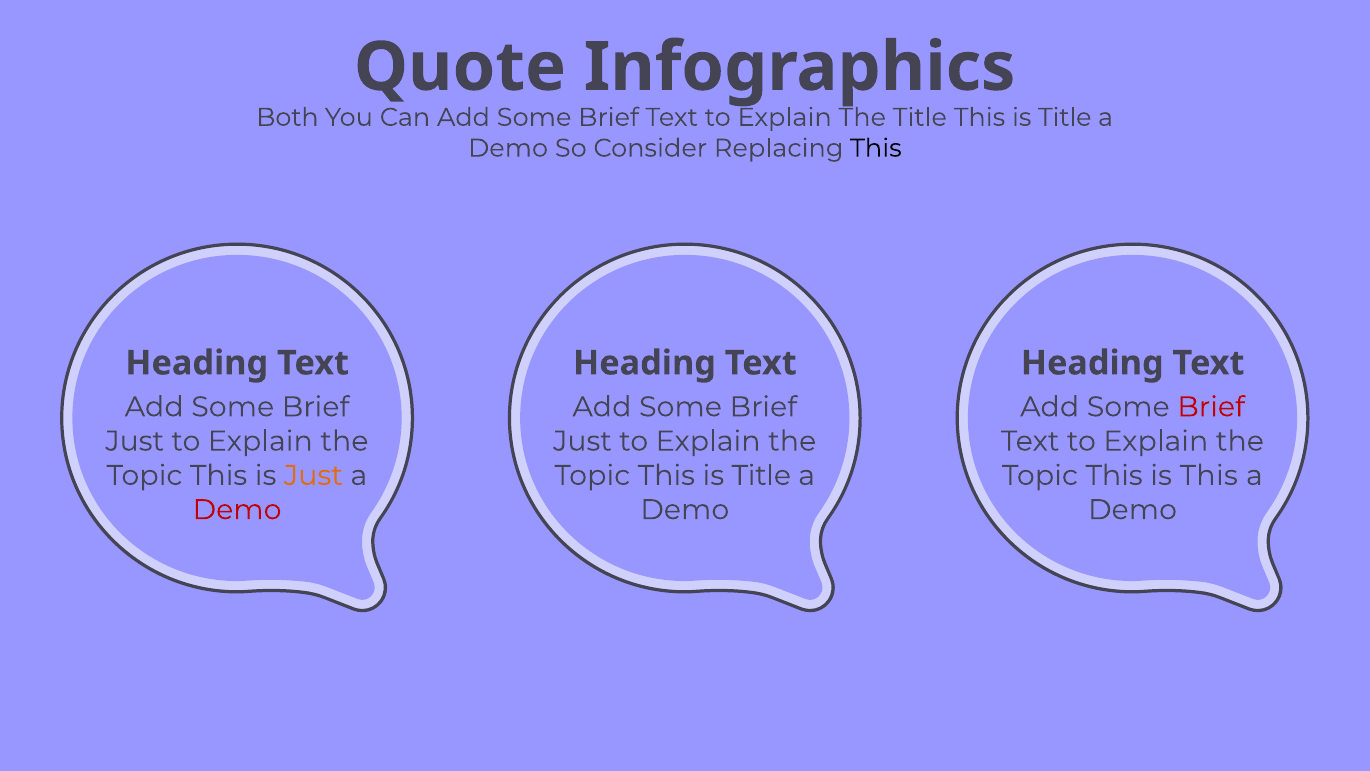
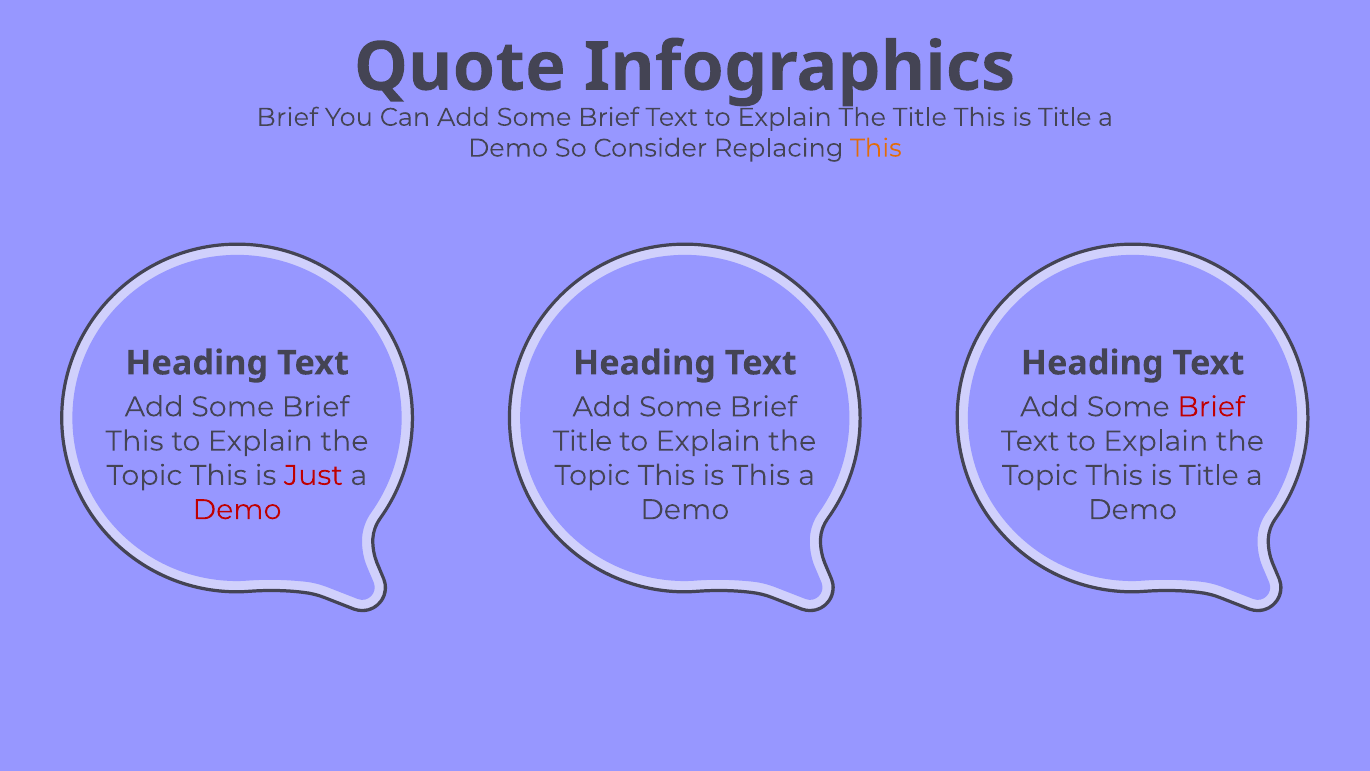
Both at (287, 117): Both -> Brief
This at (876, 148) colour: black -> orange
Just at (135, 441): Just -> This
Just at (583, 441): Just -> Title
Just at (313, 475) colour: orange -> red
Topic This is Title: Title -> This
Topic This is This: This -> Title
